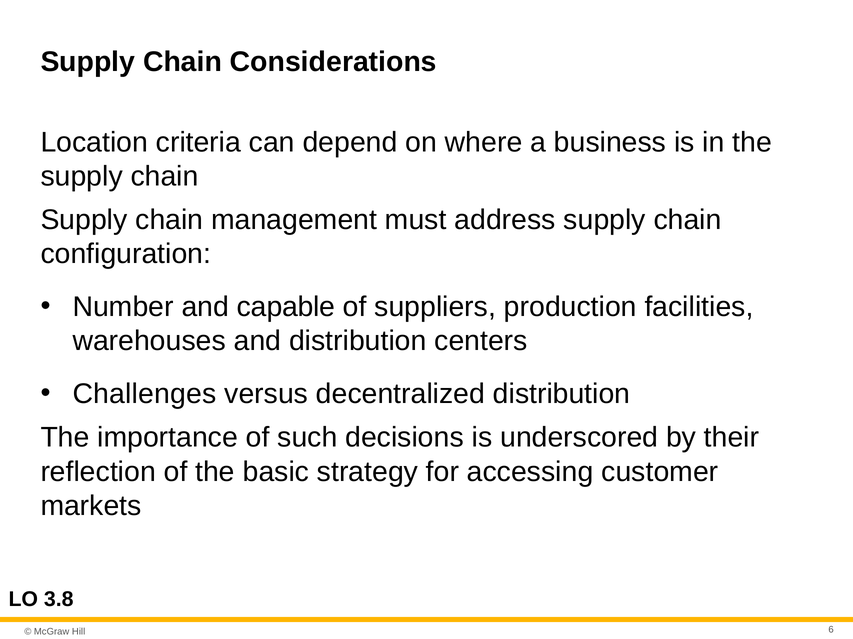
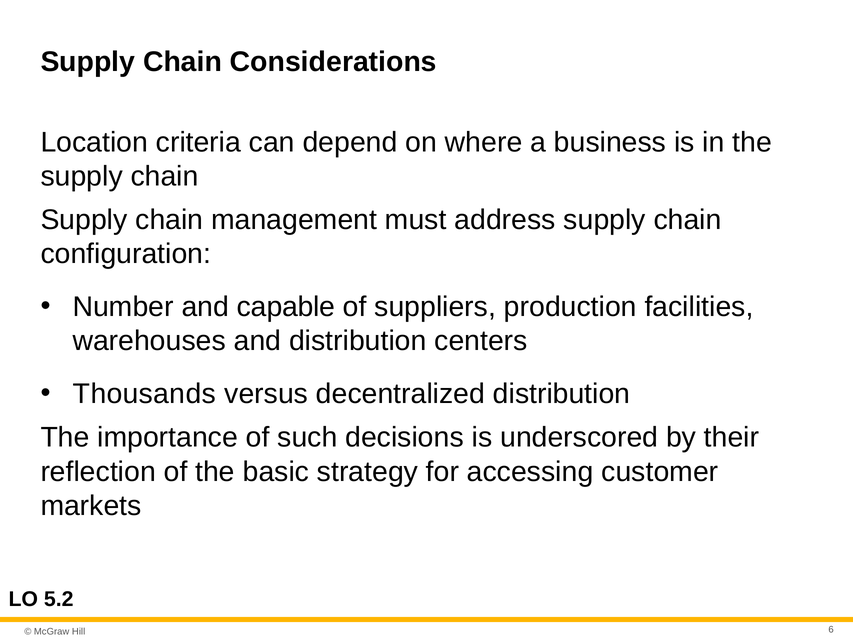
Challenges: Challenges -> Thousands
3.8: 3.8 -> 5.2
